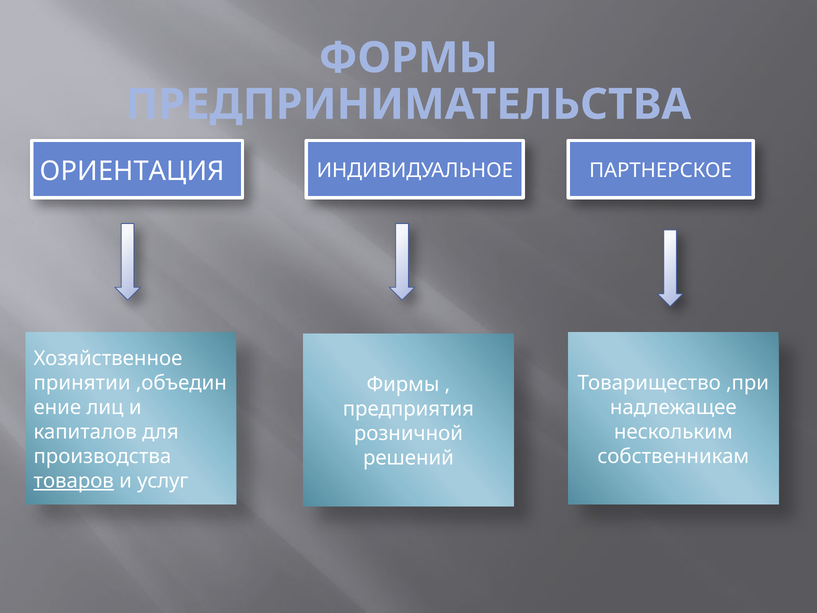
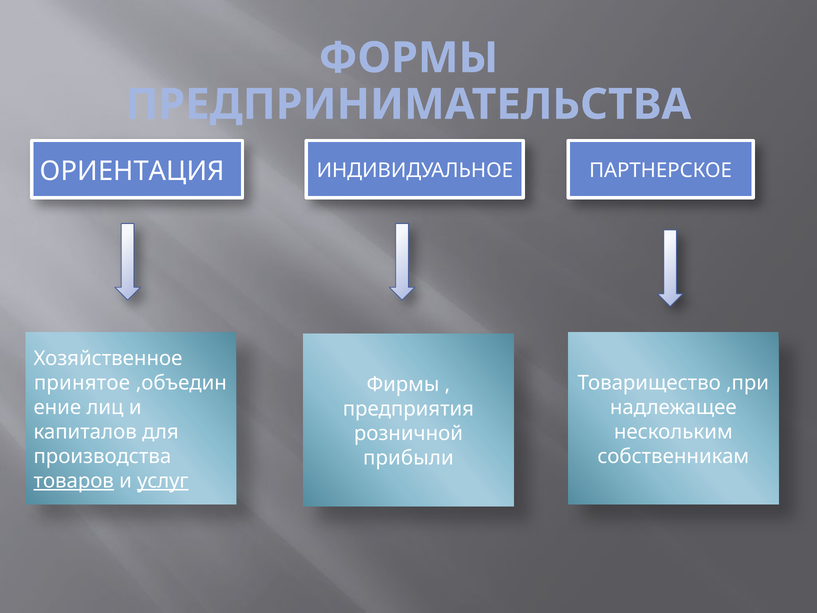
принятии: принятии -> принятое
решений: решений -> прибыли
услуг underline: none -> present
